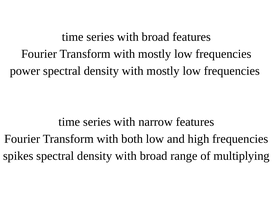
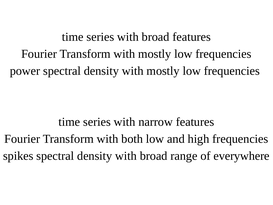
multiplying: multiplying -> everywhere
